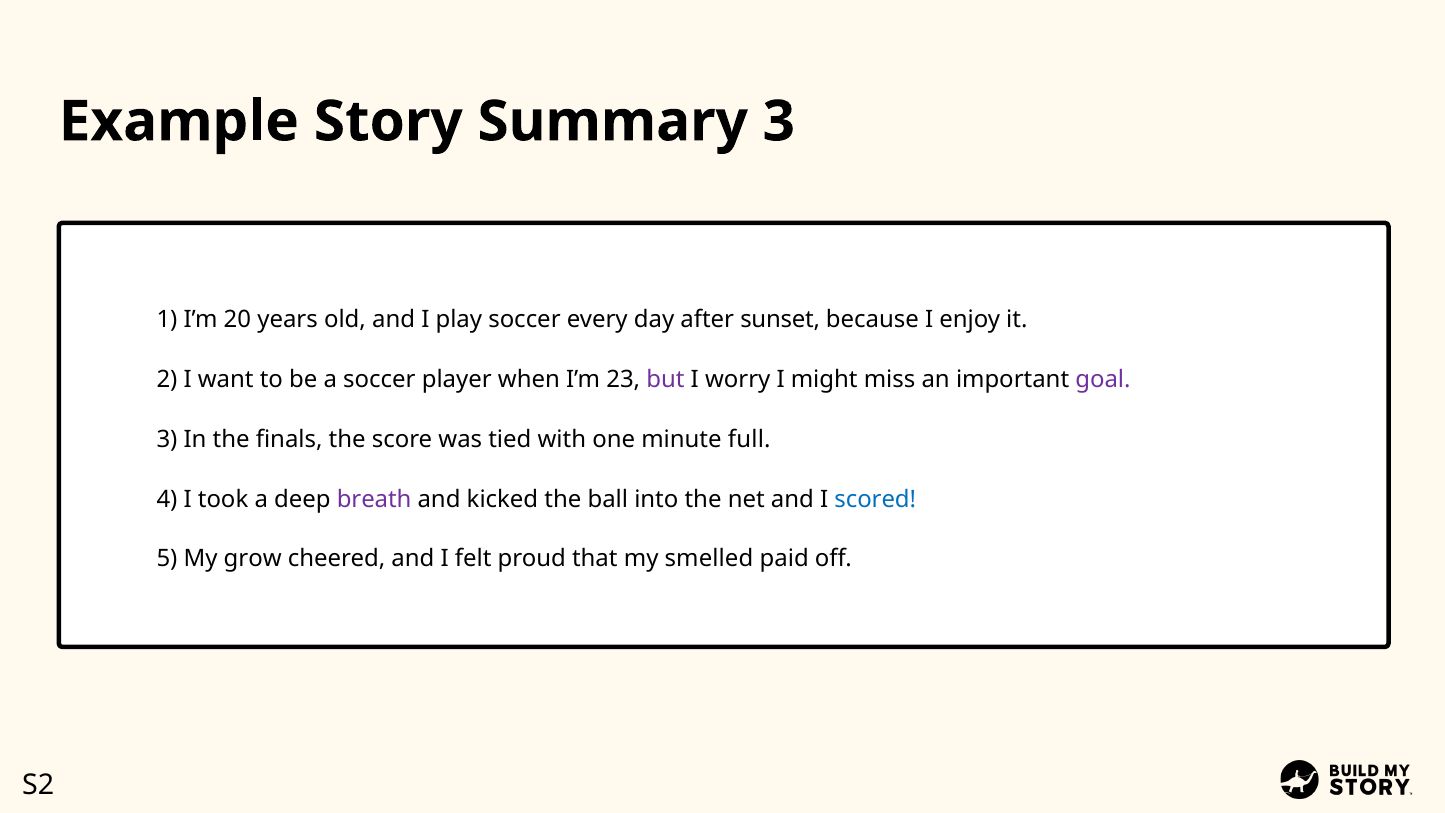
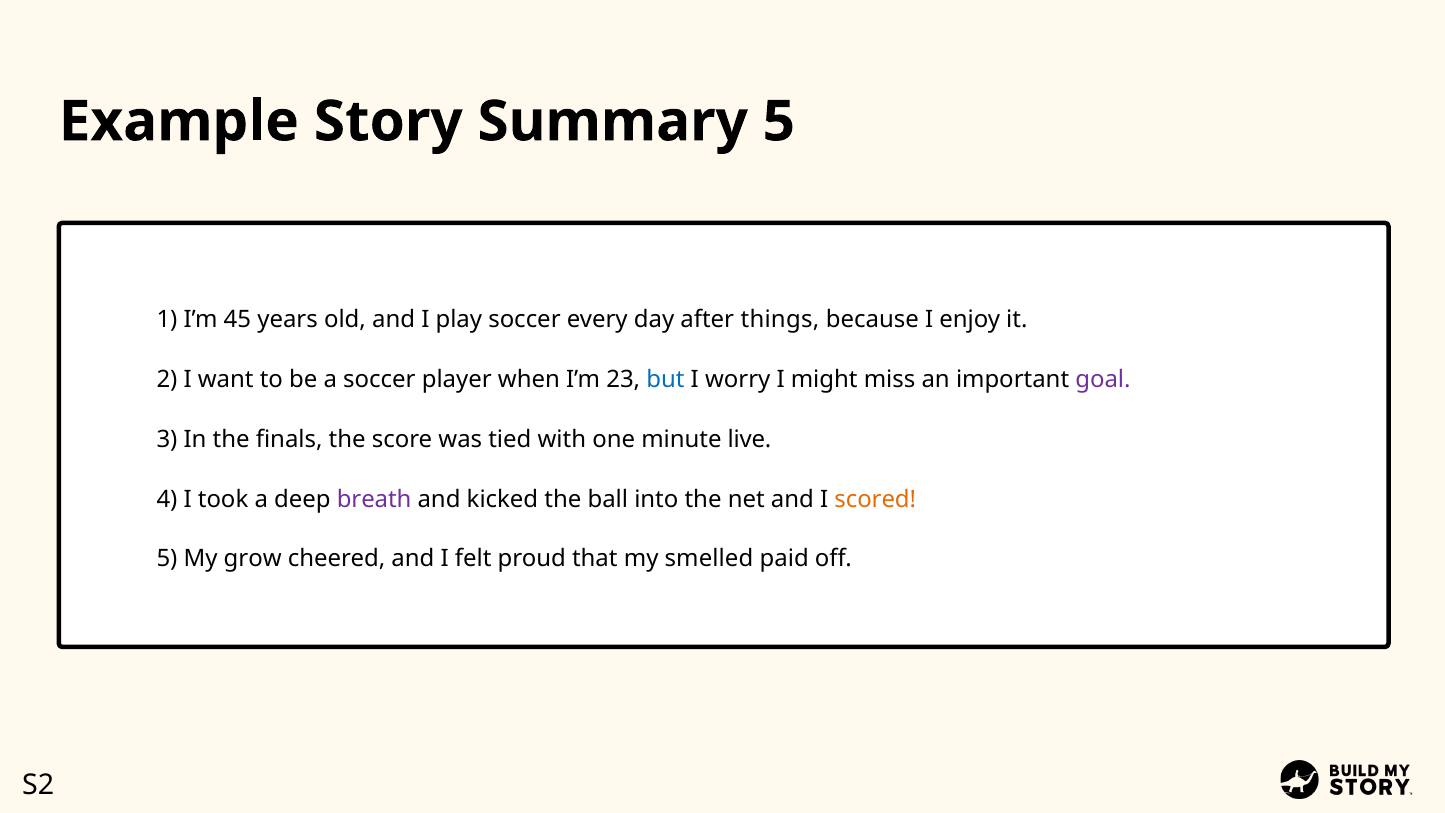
Summary 3: 3 -> 5
20: 20 -> 45
sunset: sunset -> things
but colour: purple -> blue
full: full -> live
scored colour: blue -> orange
